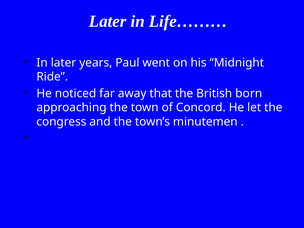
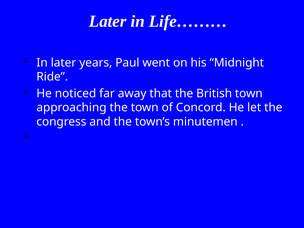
British born: born -> town
